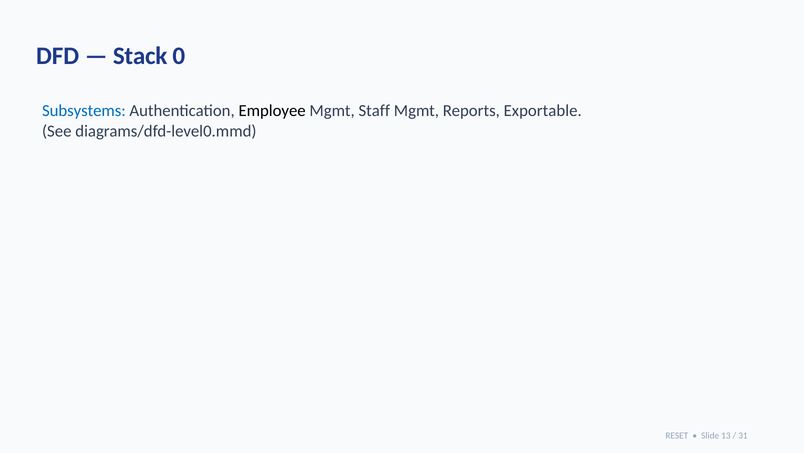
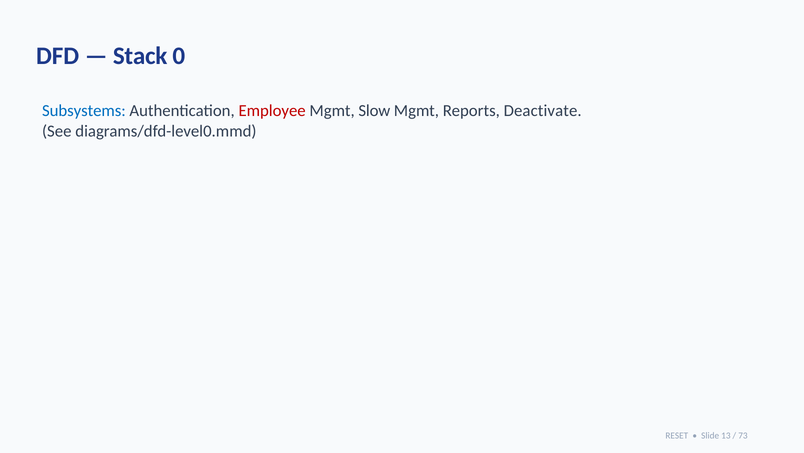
Employee colour: black -> red
Staff: Staff -> Slow
Exportable: Exportable -> Deactivate
31: 31 -> 73
